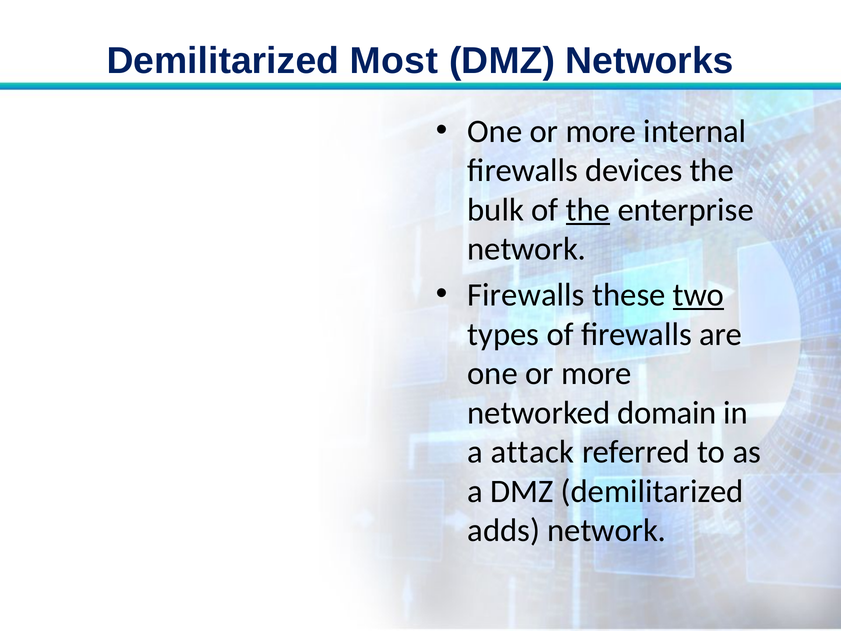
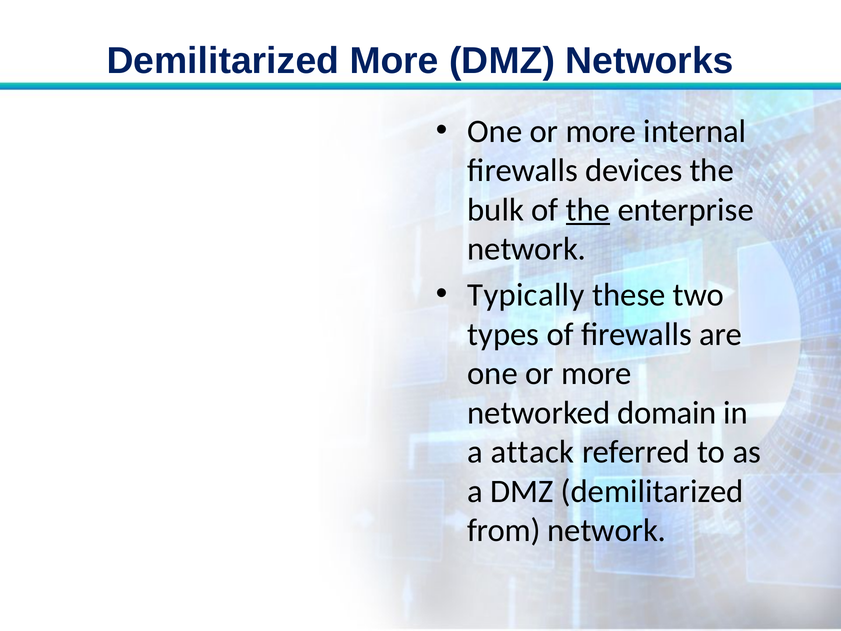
Demilitarized Most: Most -> More
Firewalls at (526, 295): Firewalls -> Typically
two underline: present -> none
adds: adds -> from
